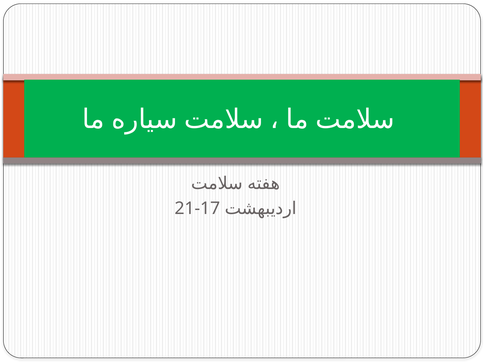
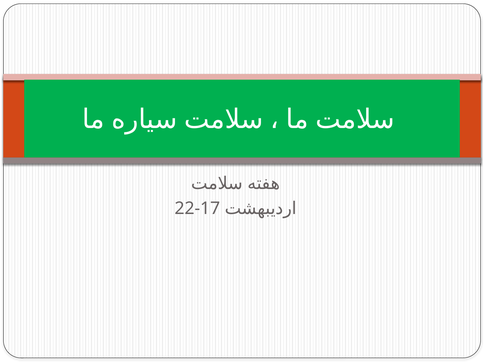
21-17: 21-17 -> 22-17
